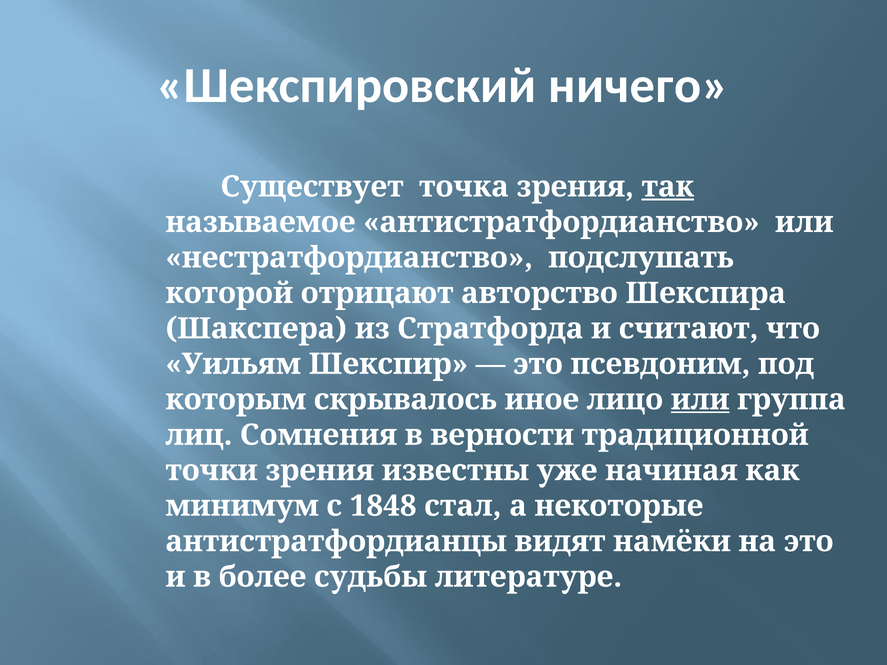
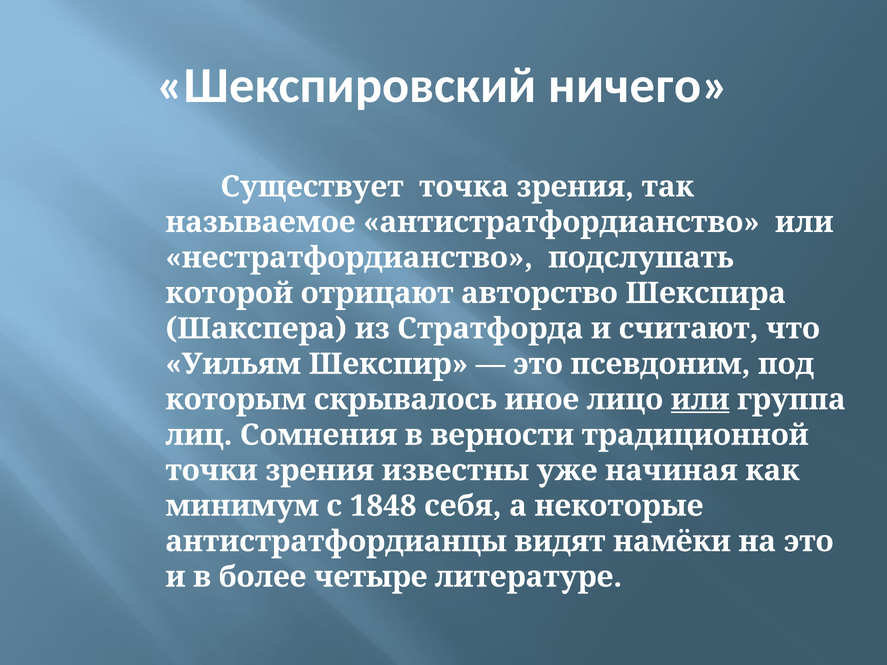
так underline: present -> none
стал: стал -> себя
судьбы: судьбы -> четыре
